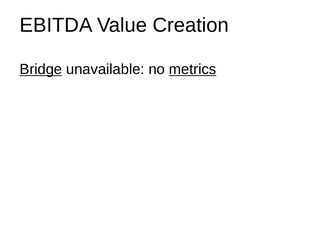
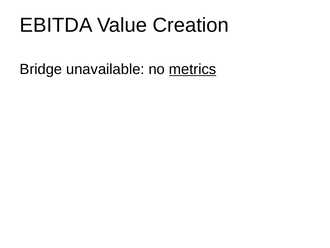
Bridge underline: present -> none
